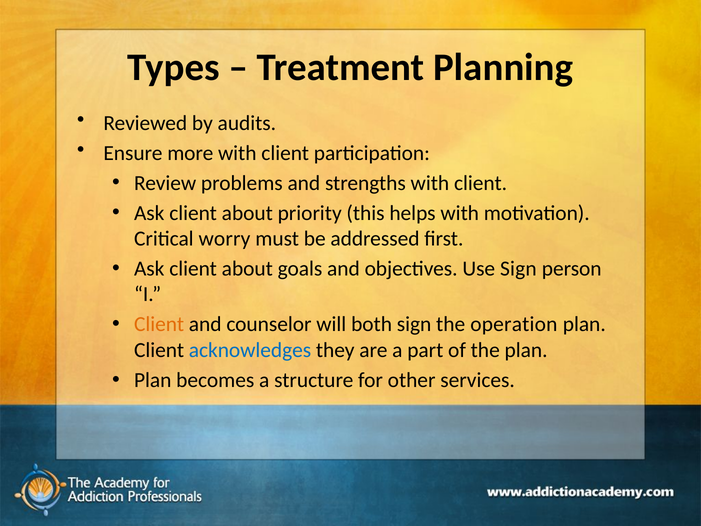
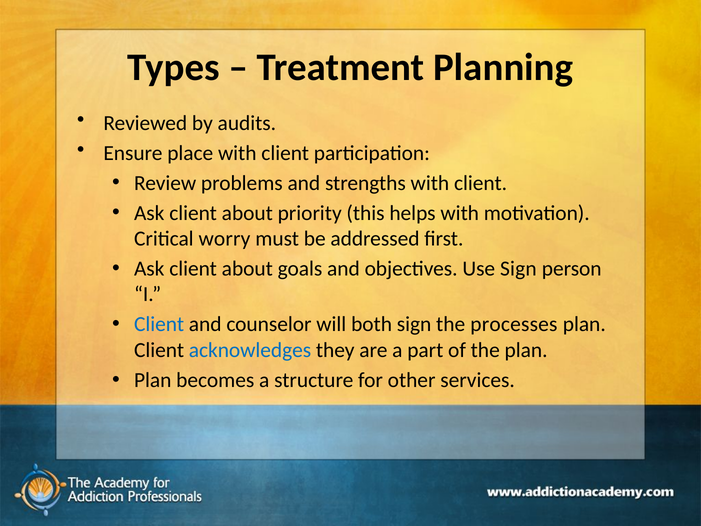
more: more -> place
Client at (159, 324) colour: orange -> blue
operation: operation -> processes
